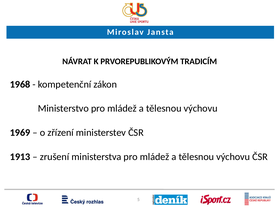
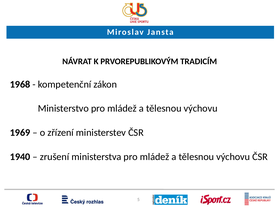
1913: 1913 -> 1940
